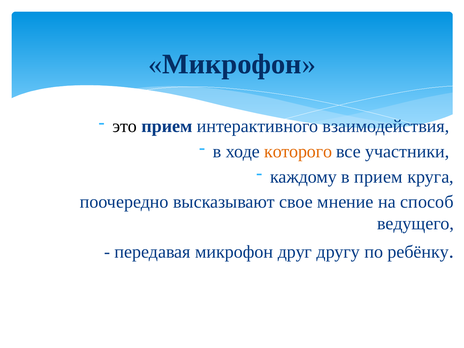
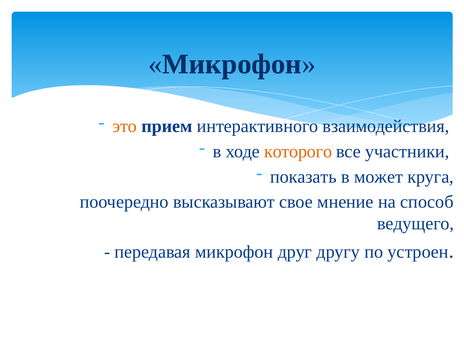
это colour: black -> orange
каждому: каждому -> показать
в прием: прием -> может
ребёнку: ребёнку -> устроен
